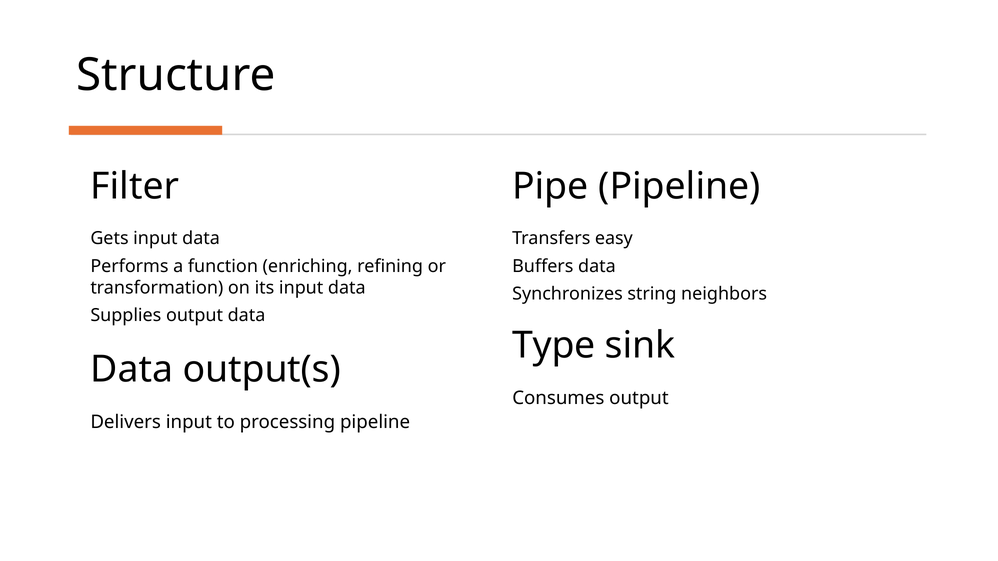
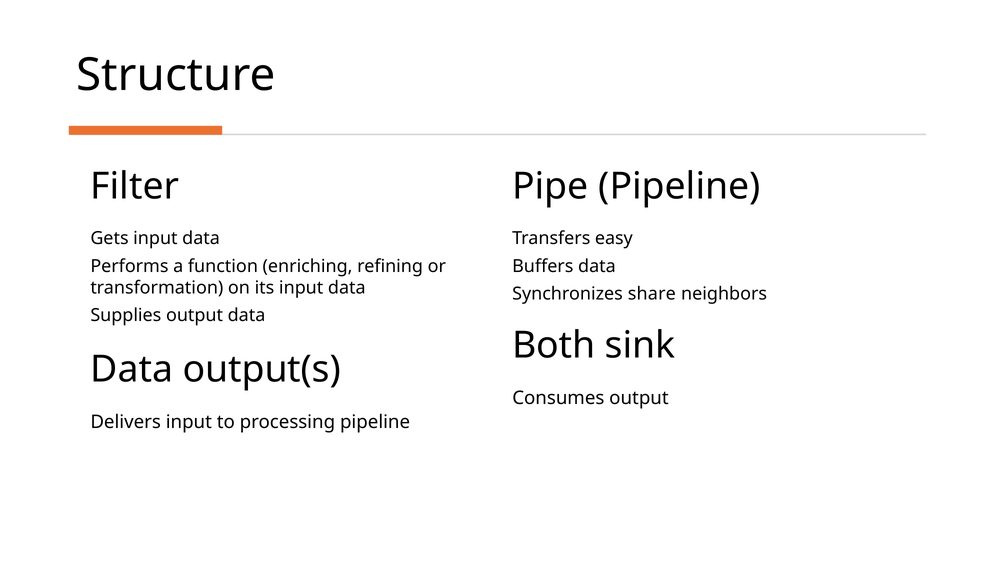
string: string -> share
Type: Type -> Both
